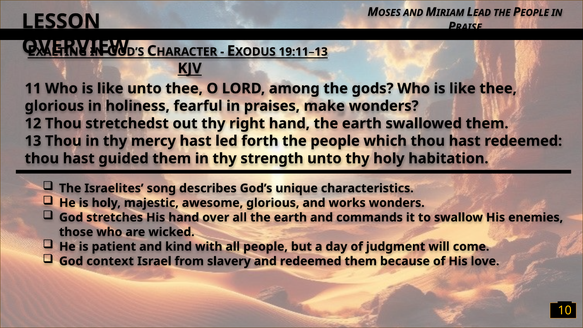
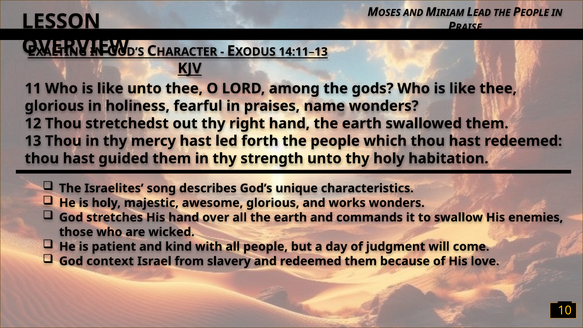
19:11–13: 19:11–13 -> 14:11–13
make: make -> name
